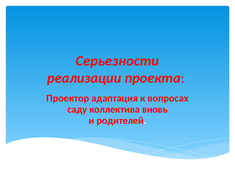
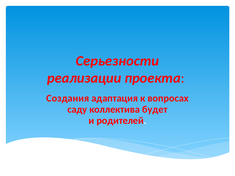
Проектор: Проектор -> Создания
вновь: вновь -> будет
